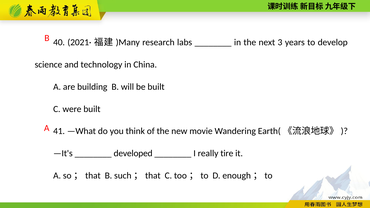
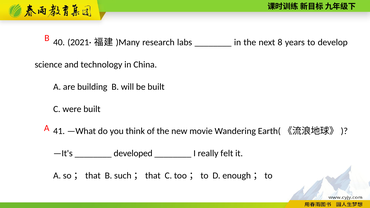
3: 3 -> 8
tire: tire -> felt
